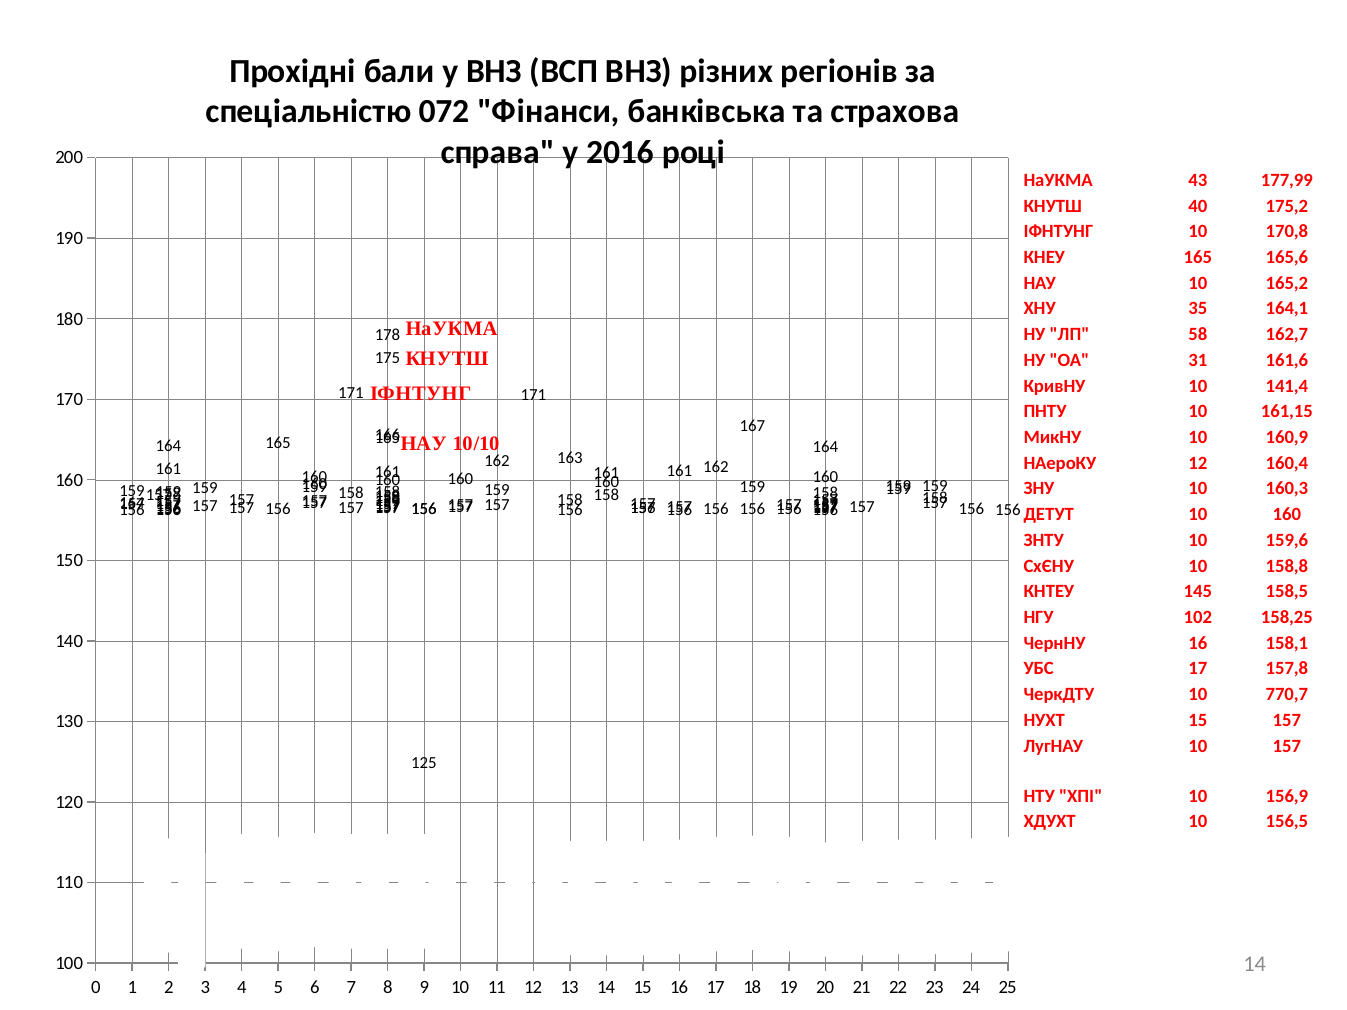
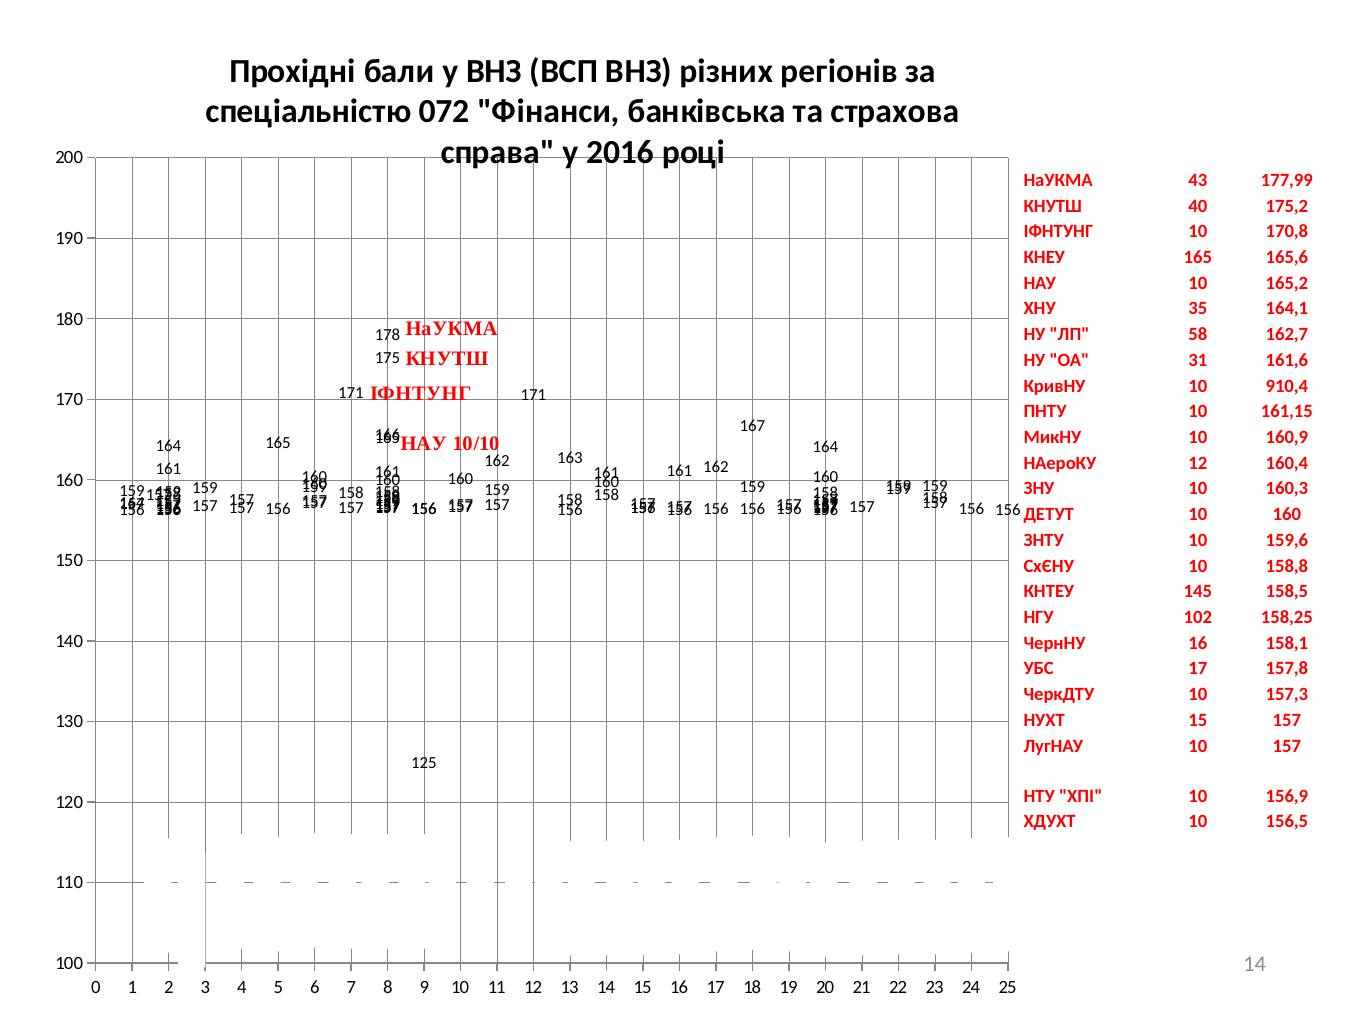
141,4: 141,4 -> 910,4
770,7: 770,7 -> 157,3
